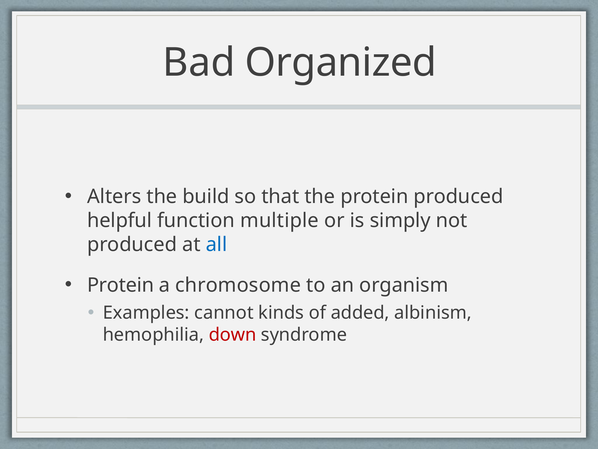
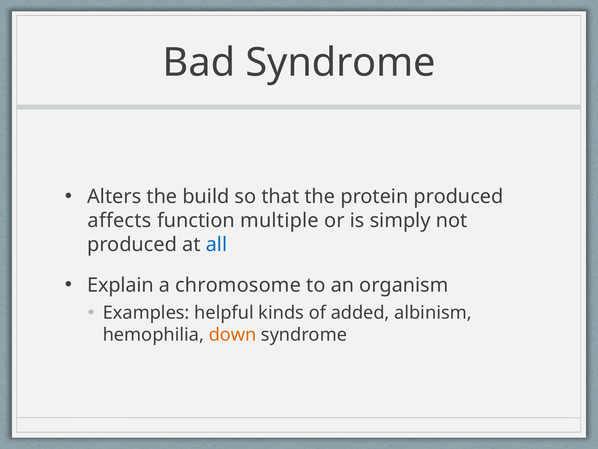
Bad Organized: Organized -> Syndrome
helpful: helpful -> affects
Protein at (121, 285): Protein -> Explain
cannot: cannot -> helpful
down colour: red -> orange
